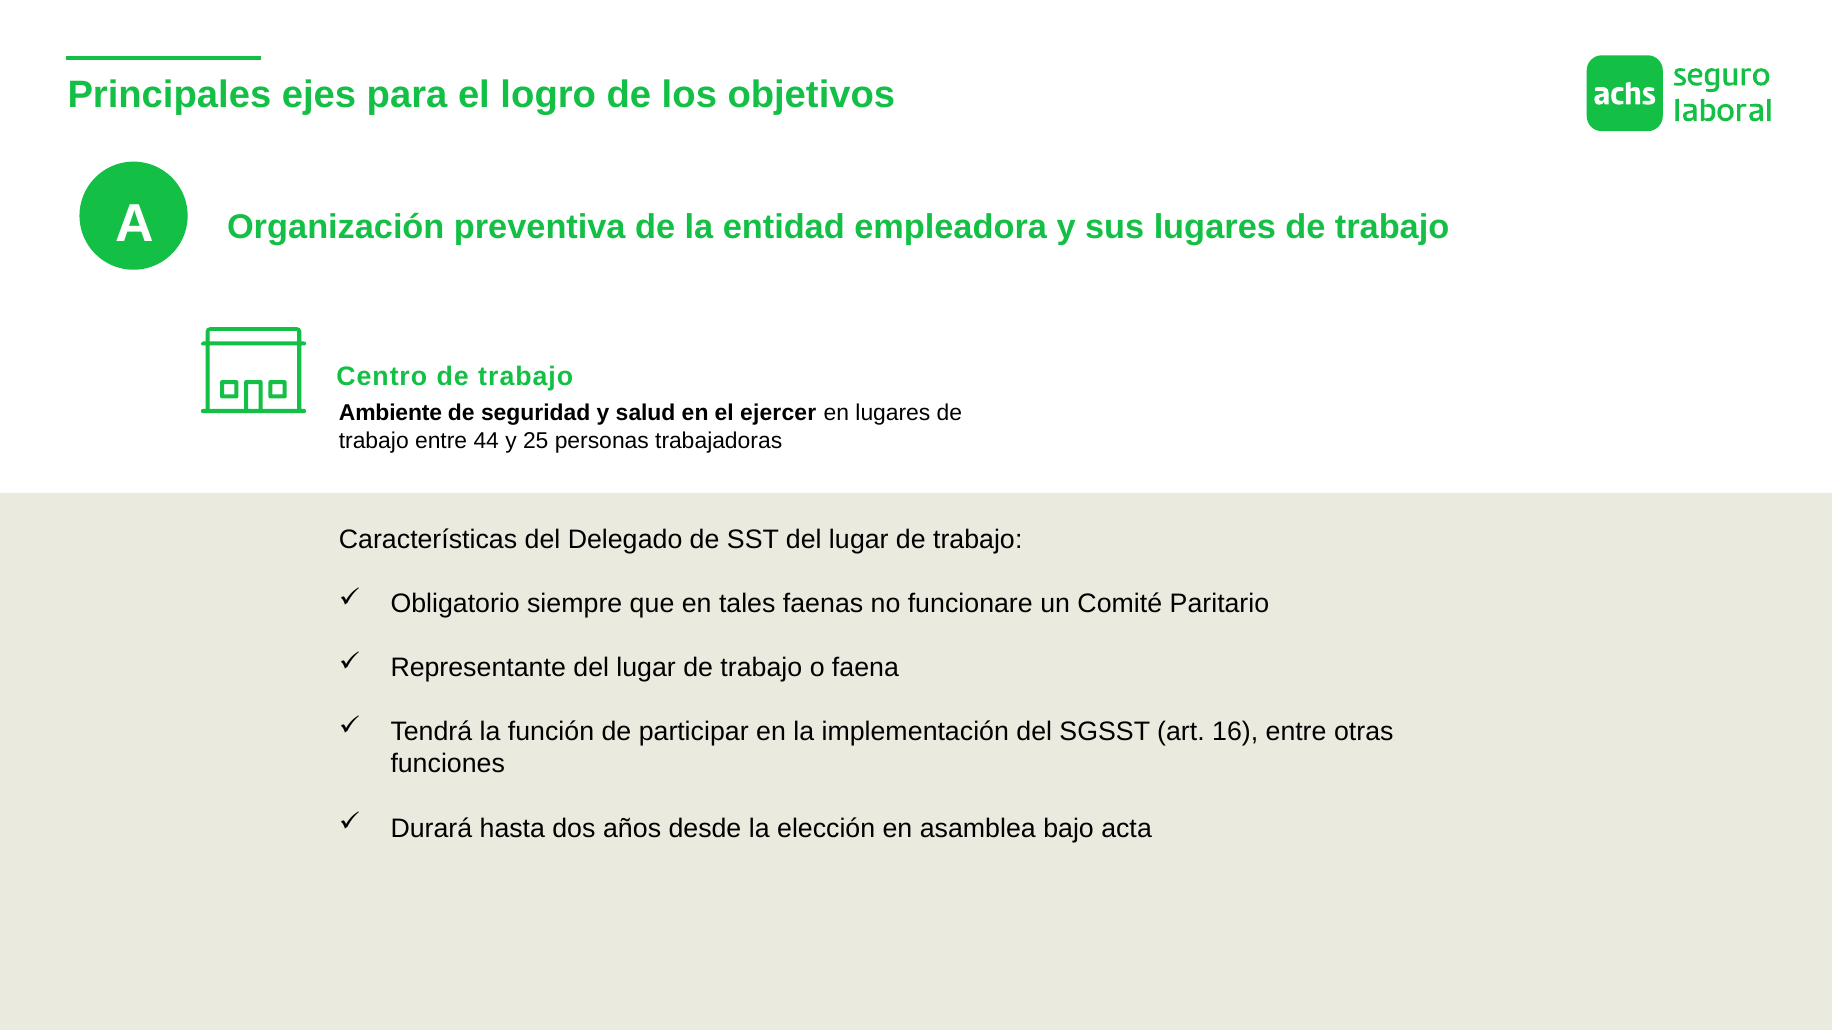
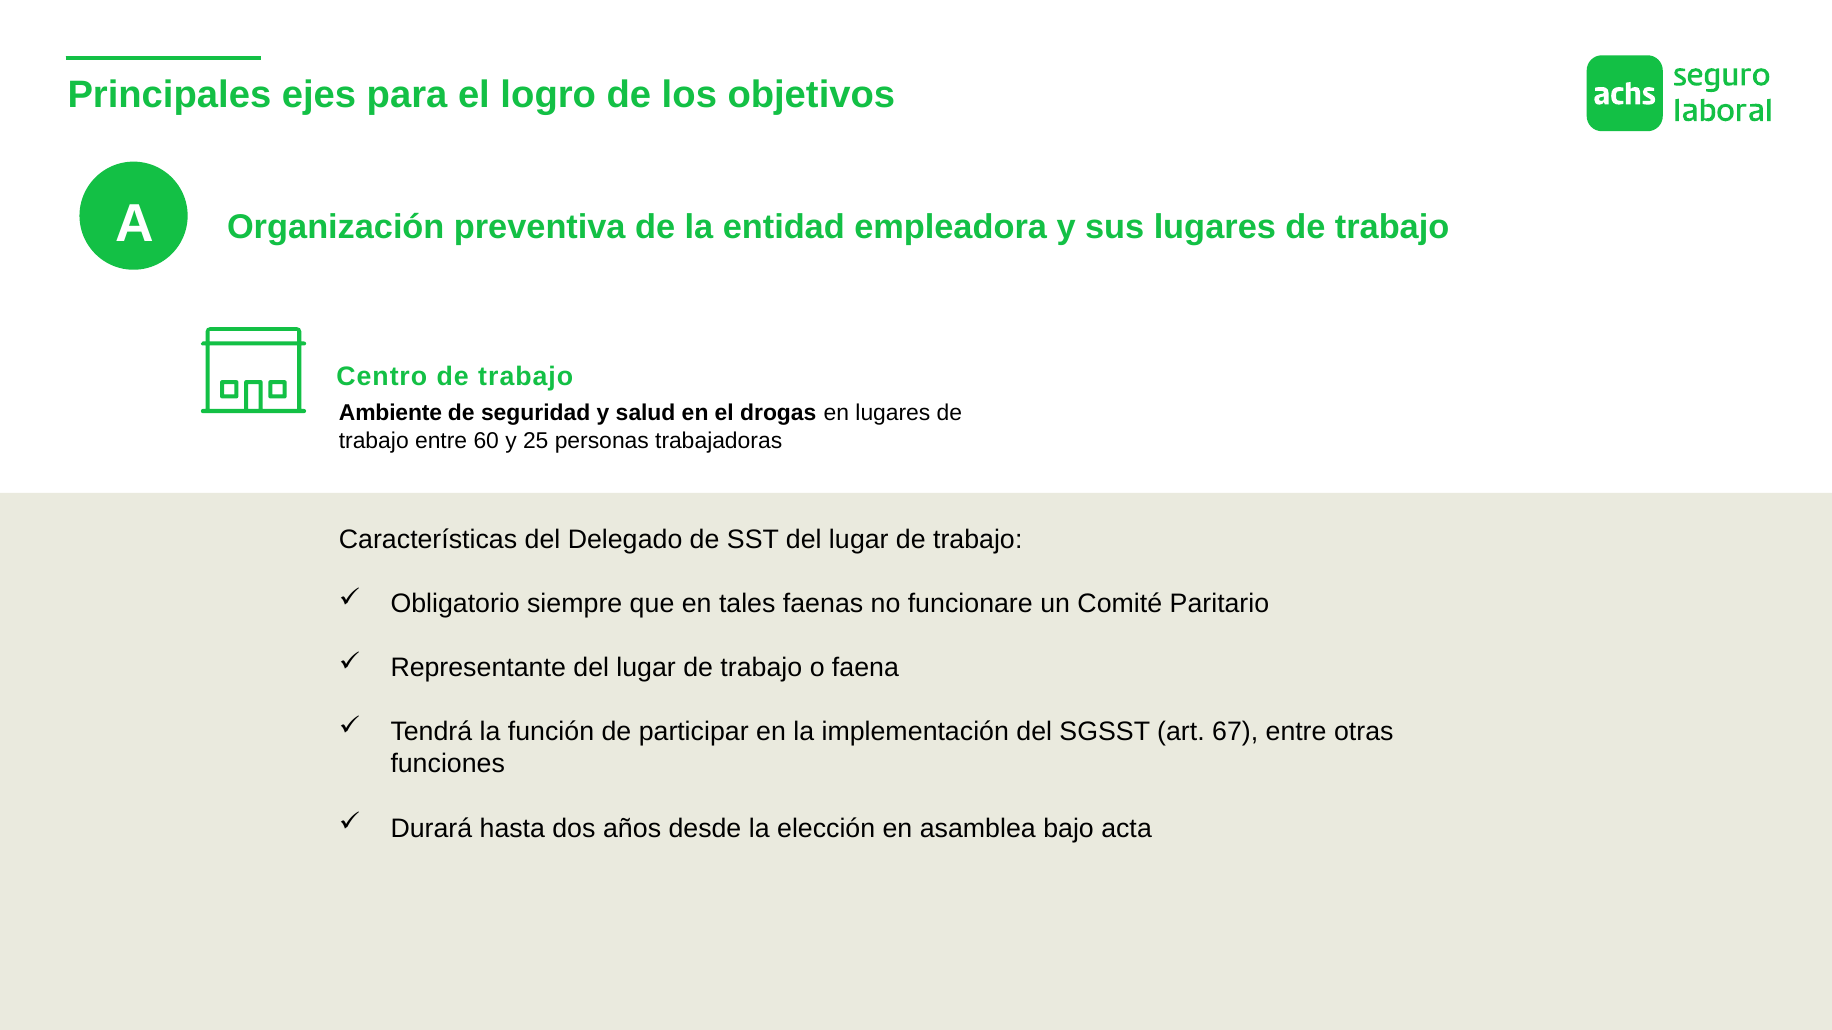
ejercer: ejercer -> drogas
44: 44 -> 60
16: 16 -> 67
